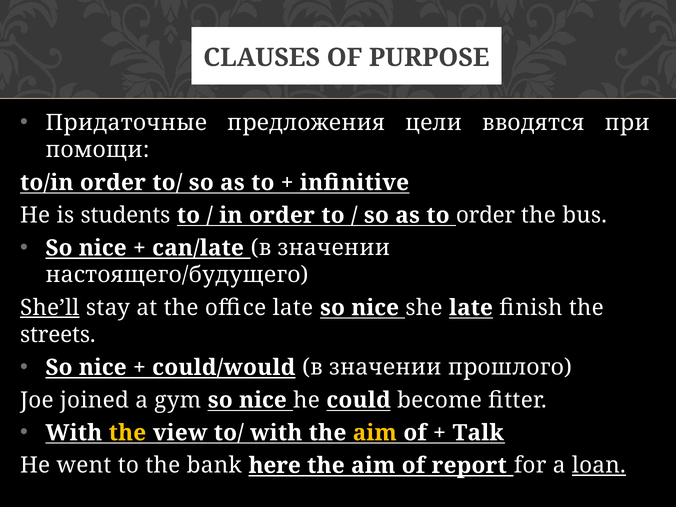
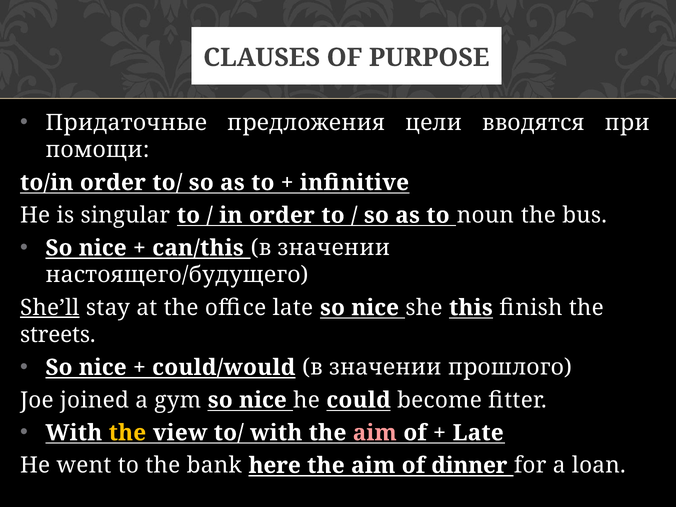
students: students -> singular
to order: order -> noun
can/late: can/late -> can/this
she late: late -> this
aim at (375, 433) colour: yellow -> pink
Talk at (478, 433): Talk -> Late
report: report -> dinner
loan underline: present -> none
